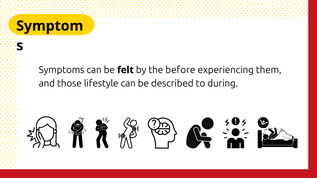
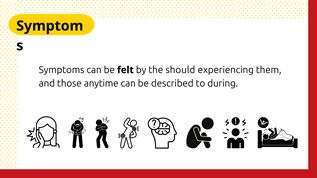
before: before -> should
lifestyle: lifestyle -> anytime
